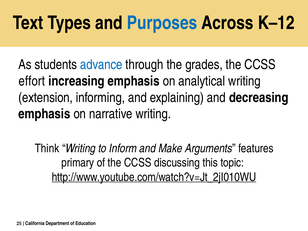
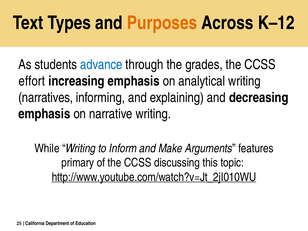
Purposes colour: blue -> orange
extension: extension -> narratives
Think: Think -> While
